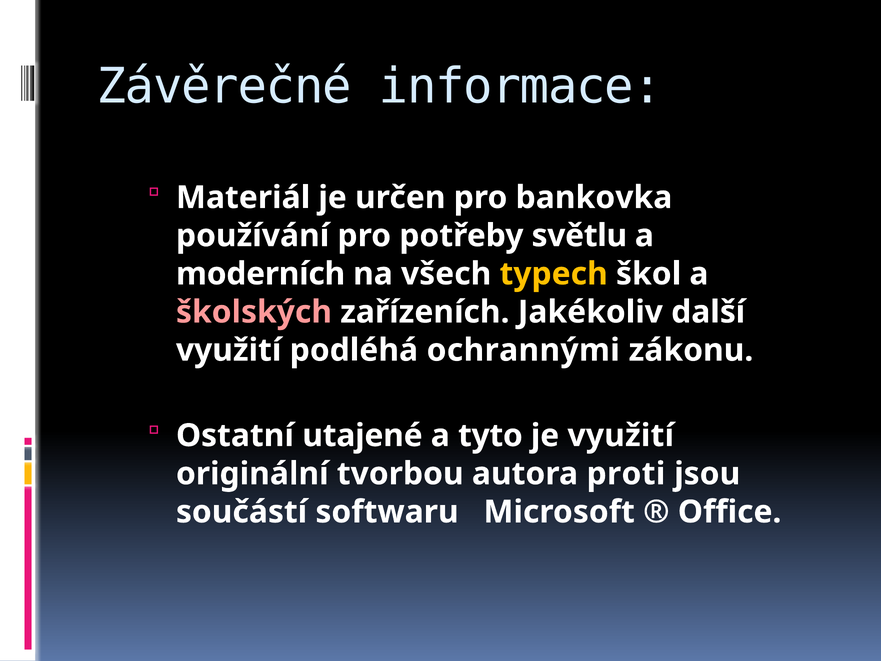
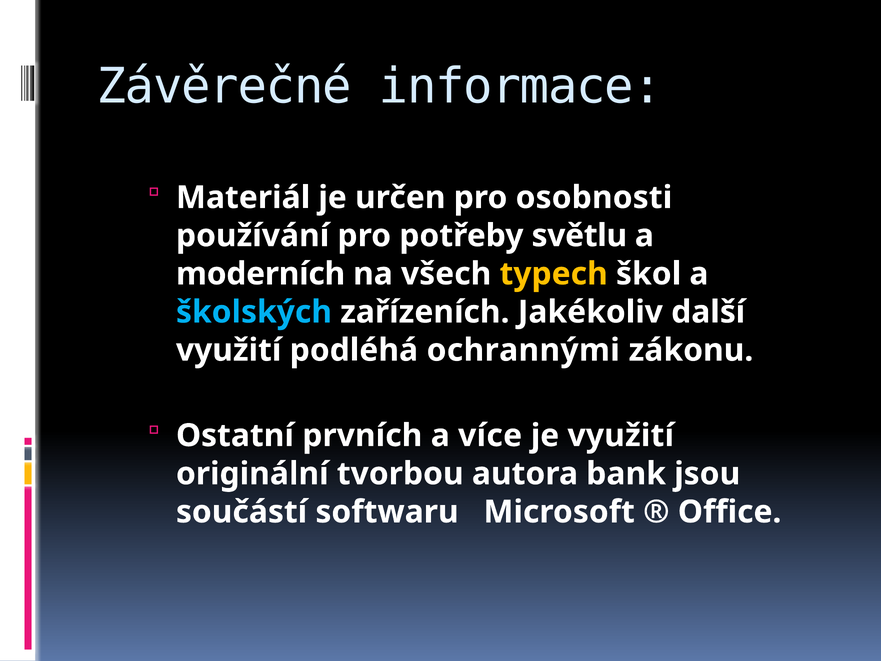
bankovka: bankovka -> osobnosti
školských colour: pink -> light blue
utajené: utajené -> prvních
tyto: tyto -> více
proti: proti -> bank
